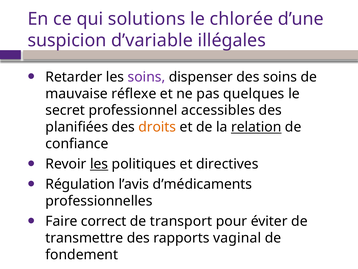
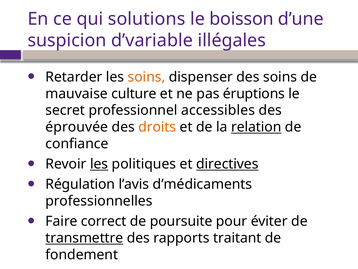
chlorée: chlorée -> boisson
soins at (146, 77) colour: purple -> orange
réflexe: réflexe -> culture
quelques: quelques -> éruptions
planifiées: planifiées -> éprouvée
directives underline: none -> present
transport: transport -> poursuite
transmettre underline: none -> present
vaginal: vaginal -> traitant
